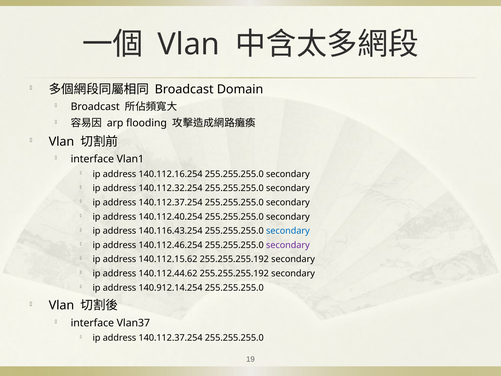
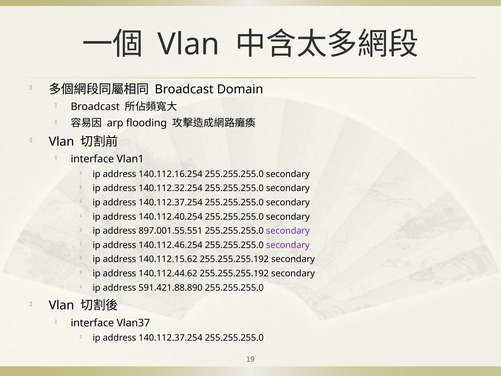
140.116.43.254: 140.116.43.254 -> 897.001.55.551
secondary at (288, 231) colour: blue -> purple
140.912.14.254: 140.912.14.254 -> 591.421.88.890
